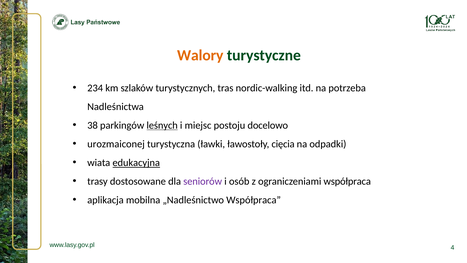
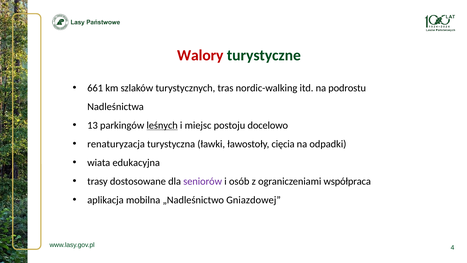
Walory colour: orange -> red
234: 234 -> 661
potrzeba: potrzeba -> podrostu
38: 38 -> 13
urozmaiconej: urozmaiconej -> renaturyzacja
edukacyjna underline: present -> none
„Nadleśnictwo Współpraca: Współpraca -> Gniazdowej
